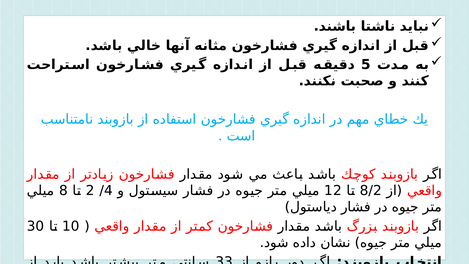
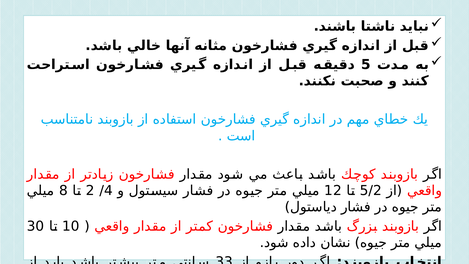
8/2: 8/2 -> 5/2
